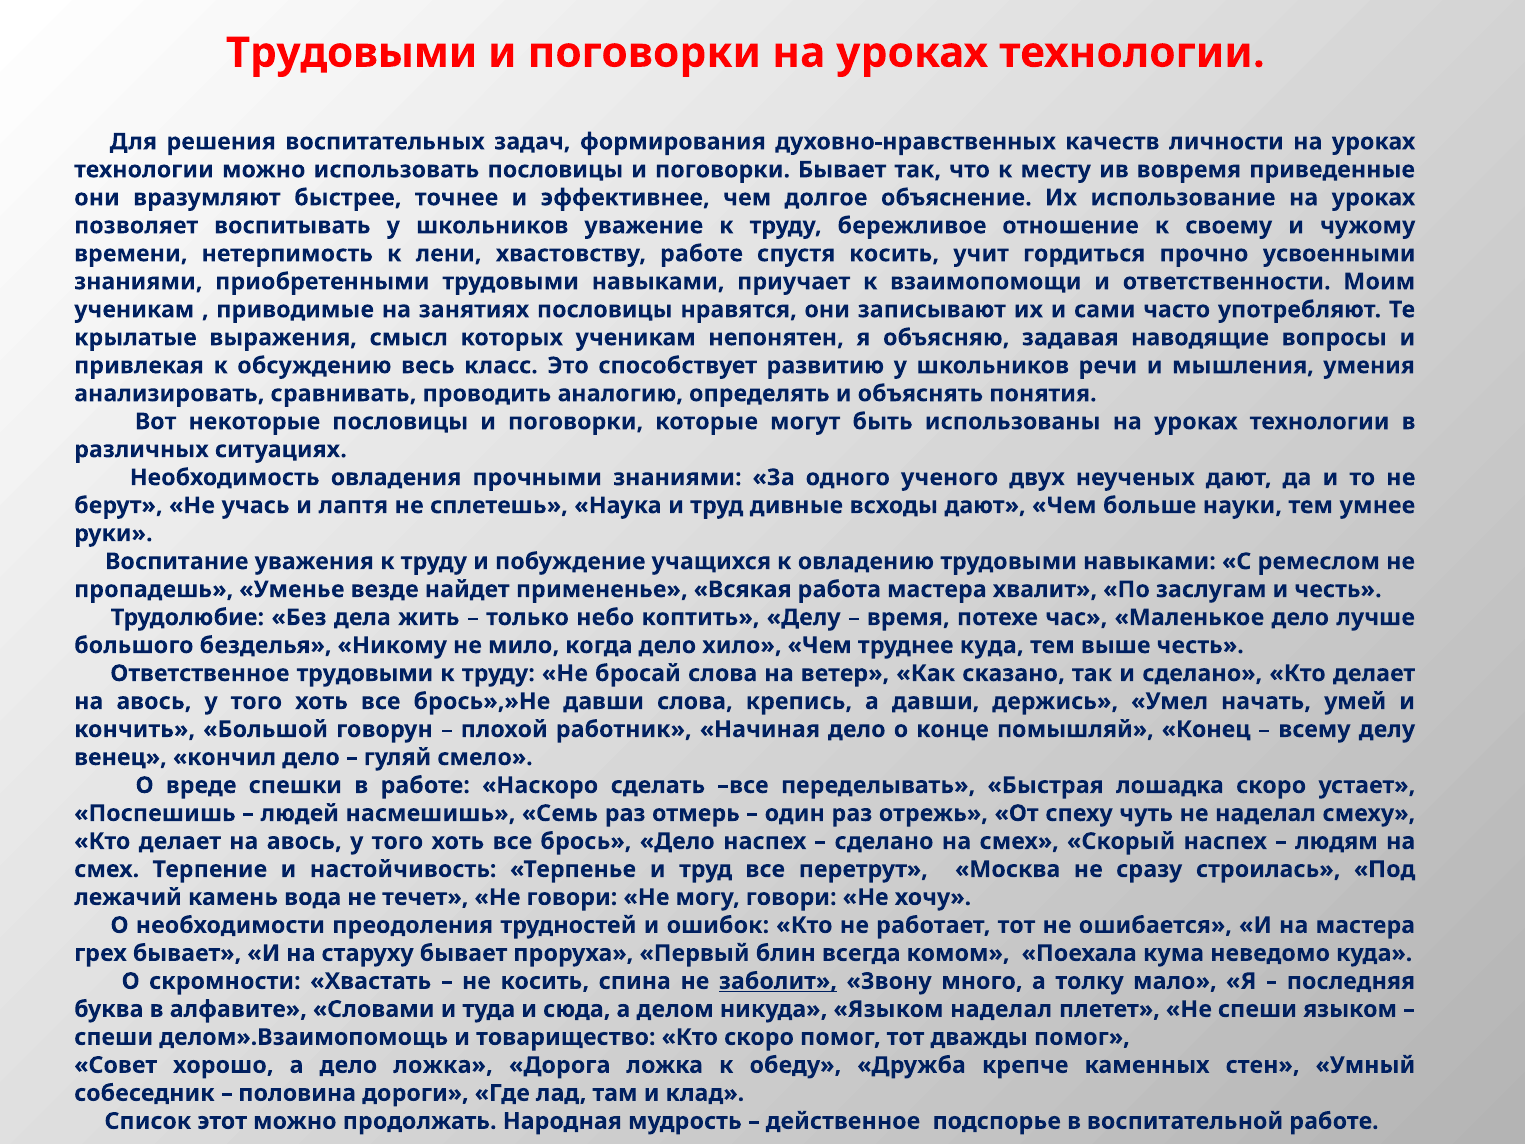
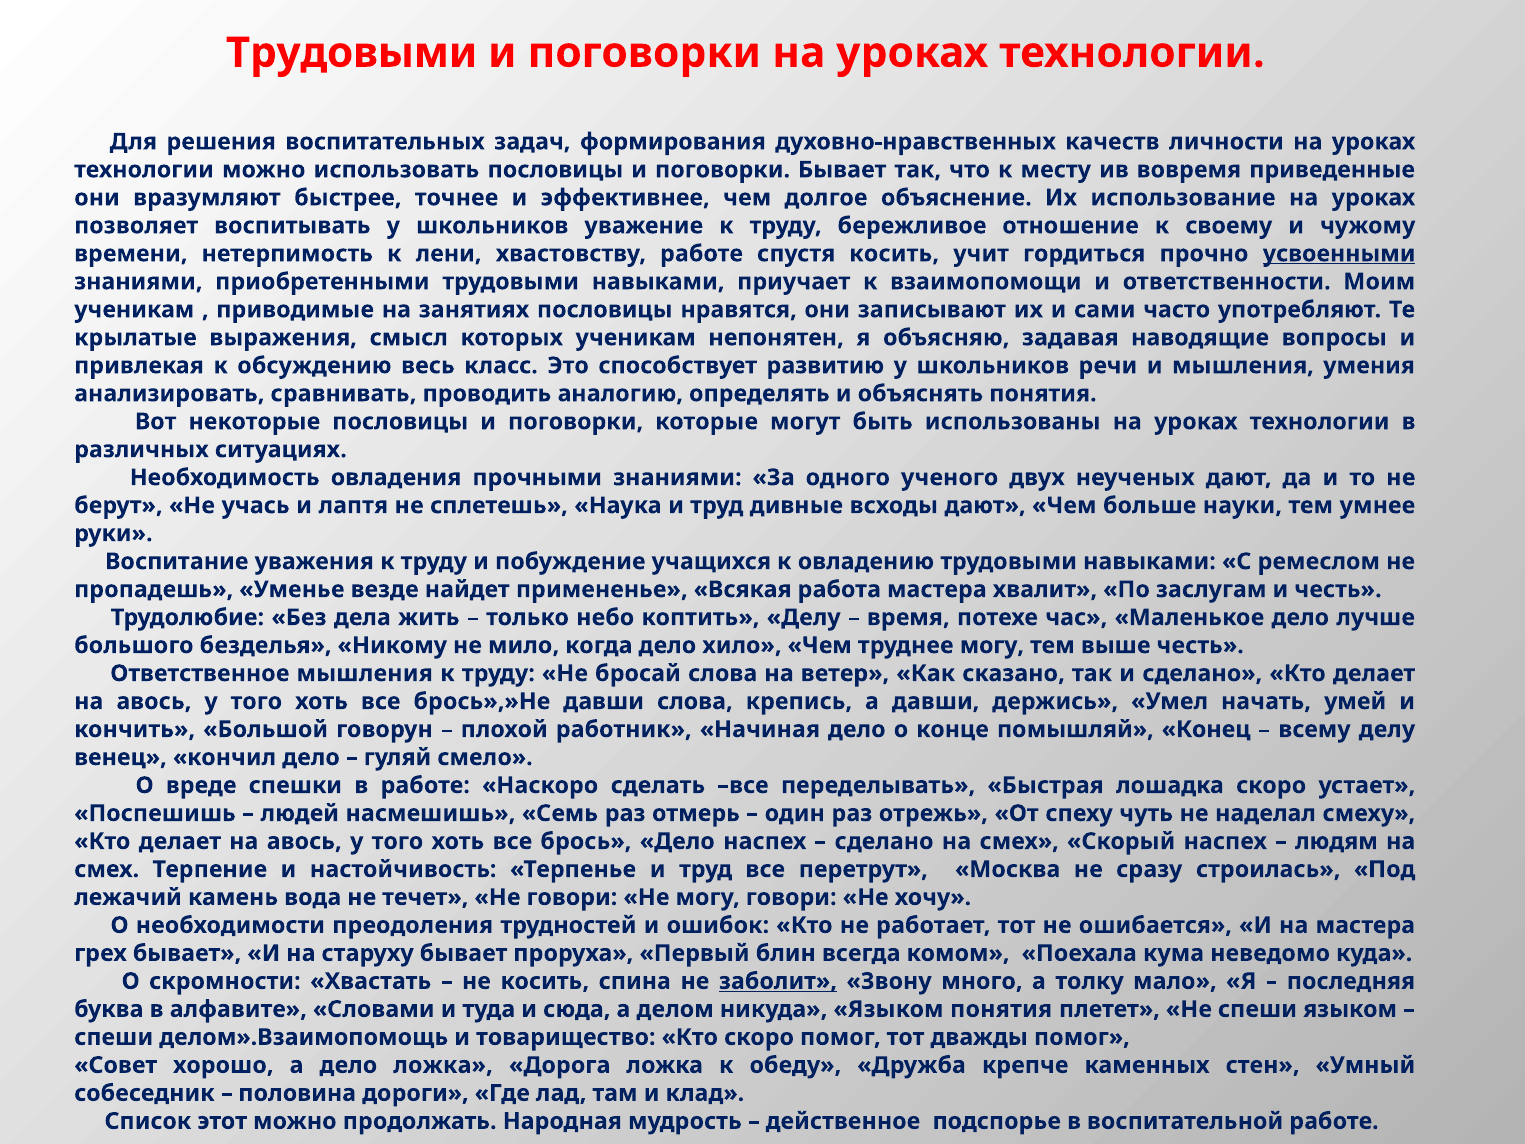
усвоенными underline: none -> present
труднее куда: куда -> могу
Ответственное трудовыми: трудовыми -> мышления
Языком наделал: наделал -> понятия
